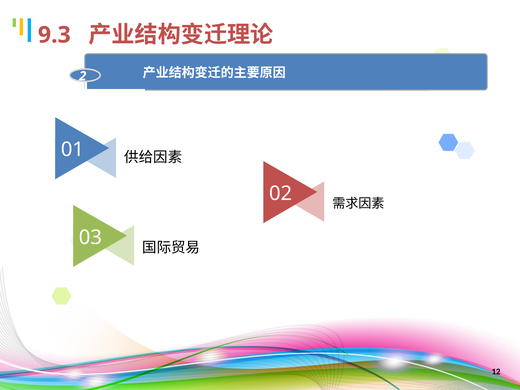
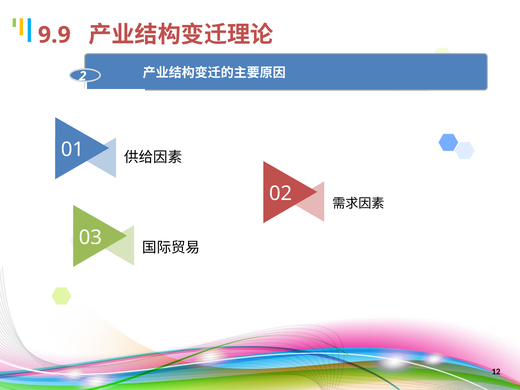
9.3: 9.3 -> 9.9
